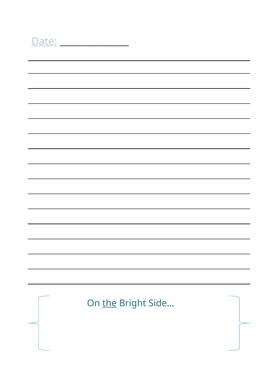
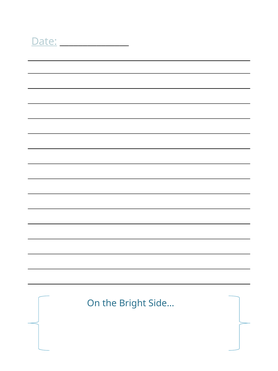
the underline: present -> none
